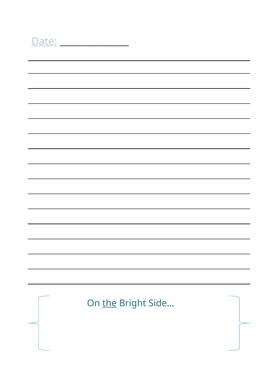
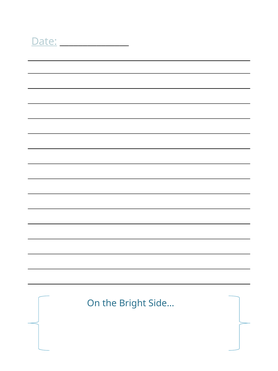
the underline: present -> none
